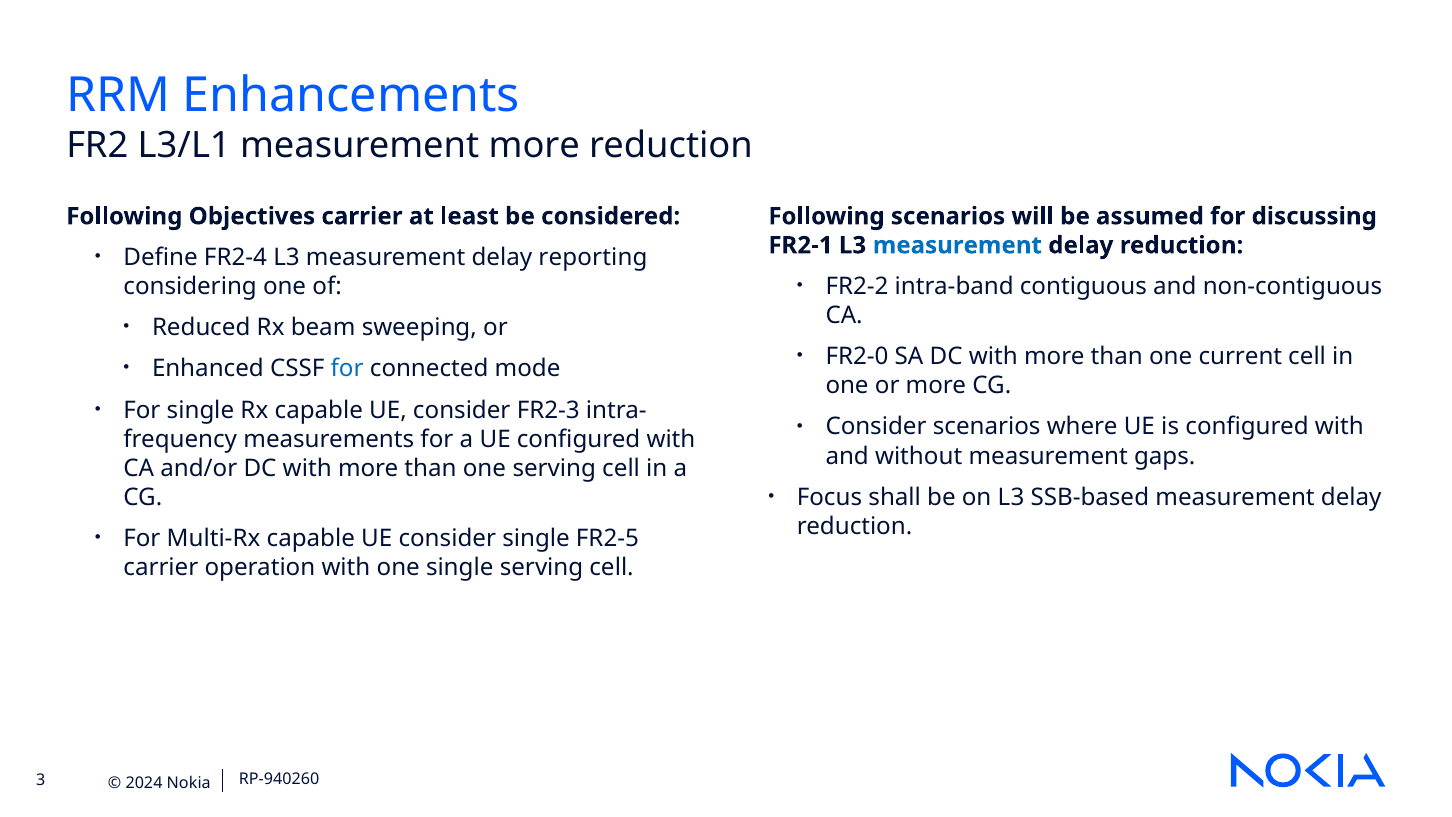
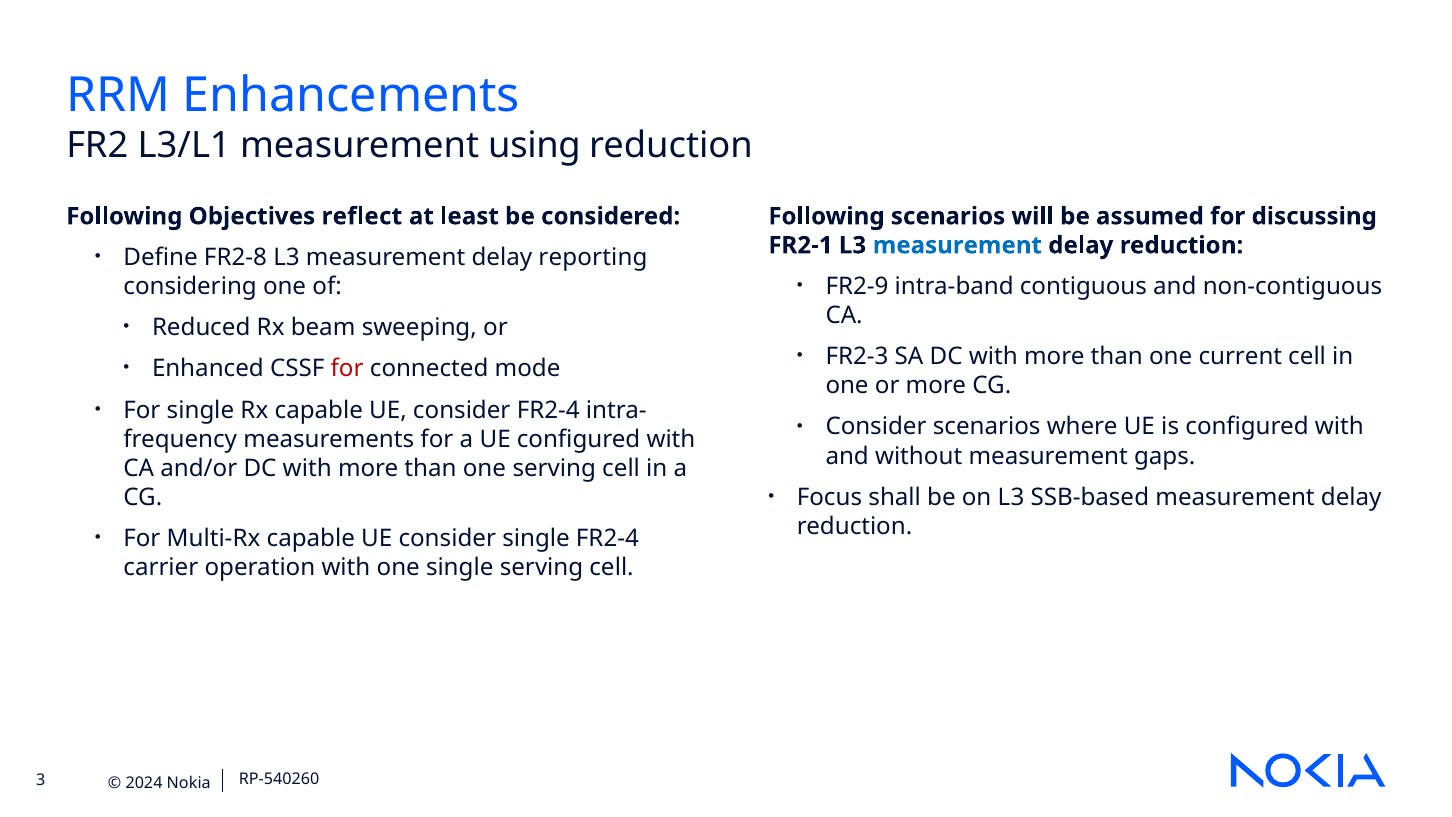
measurement more: more -> using
Objectives carrier: carrier -> reflect
FR2-4: FR2-4 -> FR2-8
FR2-2: FR2-2 -> FR2-9
FR2-0: FR2-0 -> FR2-3
for at (347, 369) colour: blue -> red
consider FR2-3: FR2-3 -> FR2-4
single FR2-5: FR2-5 -> FR2-4
RP-940260: RP-940260 -> RP-540260
